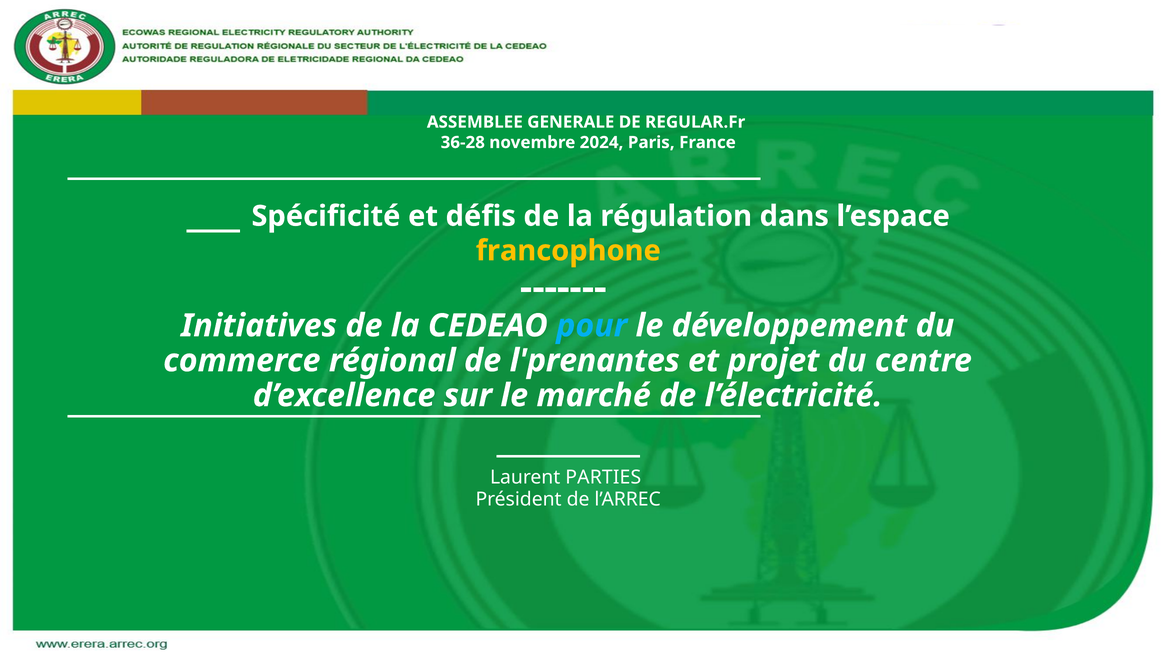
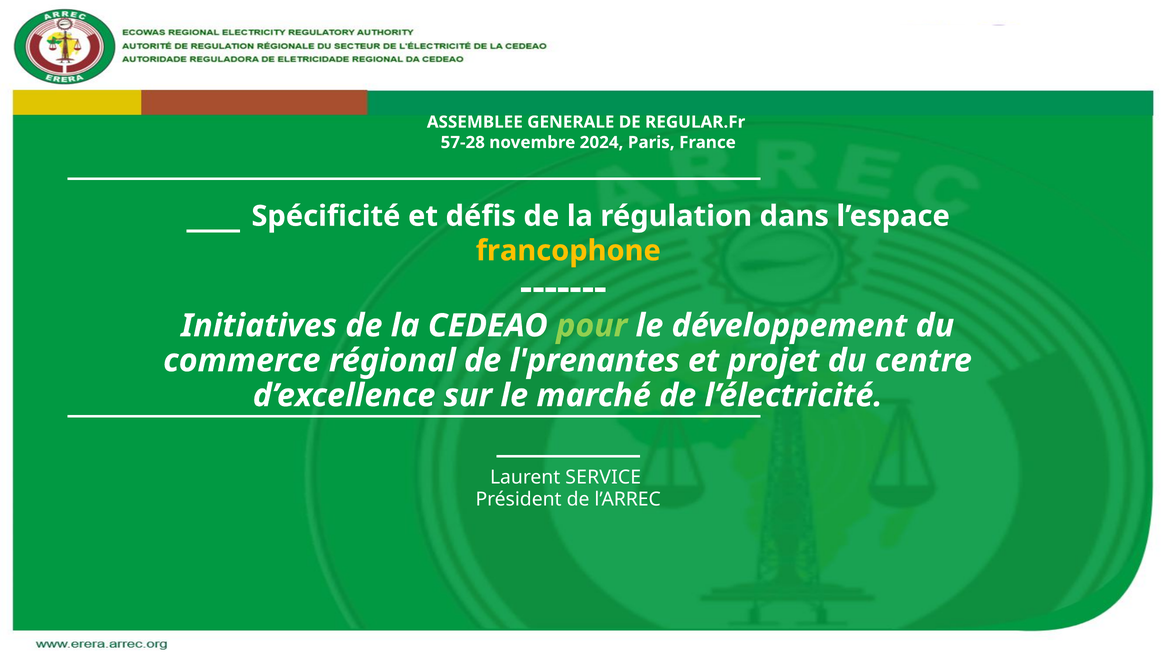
36-28: 36-28 -> 57-28
pour colour: light blue -> light green
PARTIES: PARTIES -> SERVICE
